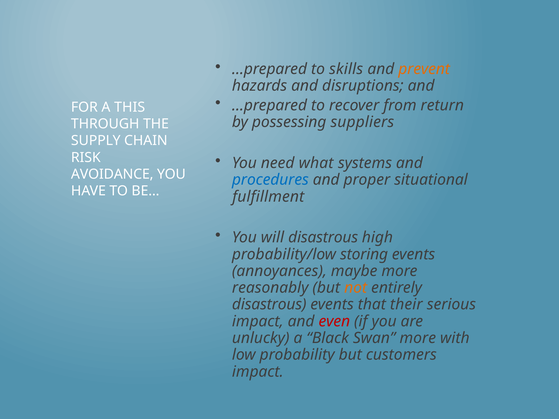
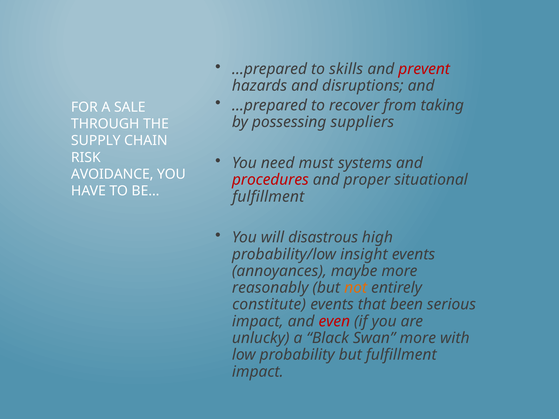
prevent colour: orange -> red
return: return -> taking
THIS: THIS -> SALE
what: what -> must
procedures colour: blue -> red
storing: storing -> insight
disastrous at (269, 305): disastrous -> constitute
their: their -> been
but customers: customers -> fulfillment
